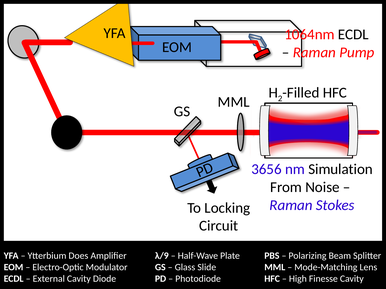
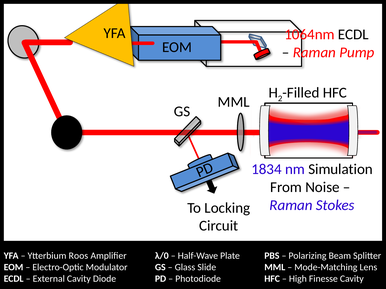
3656: 3656 -> 1834
Does: Does -> Roos
λ/9: λ/9 -> λ/0
